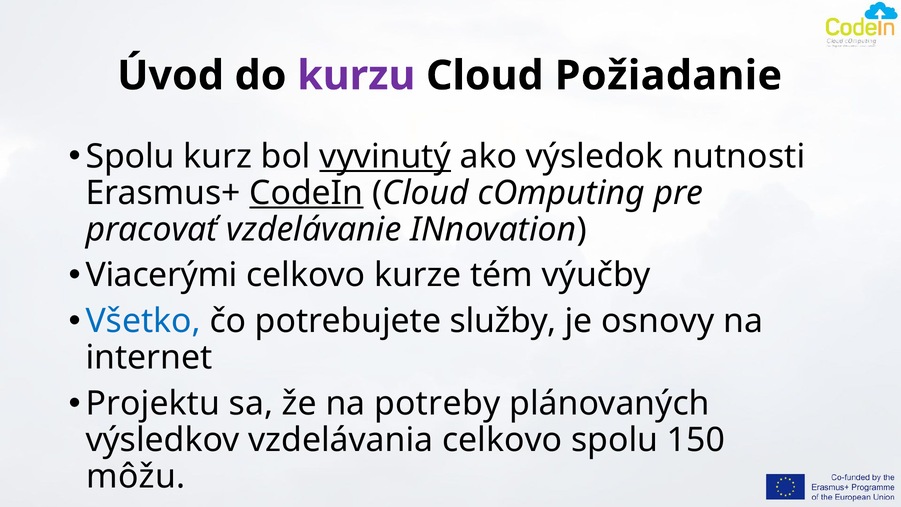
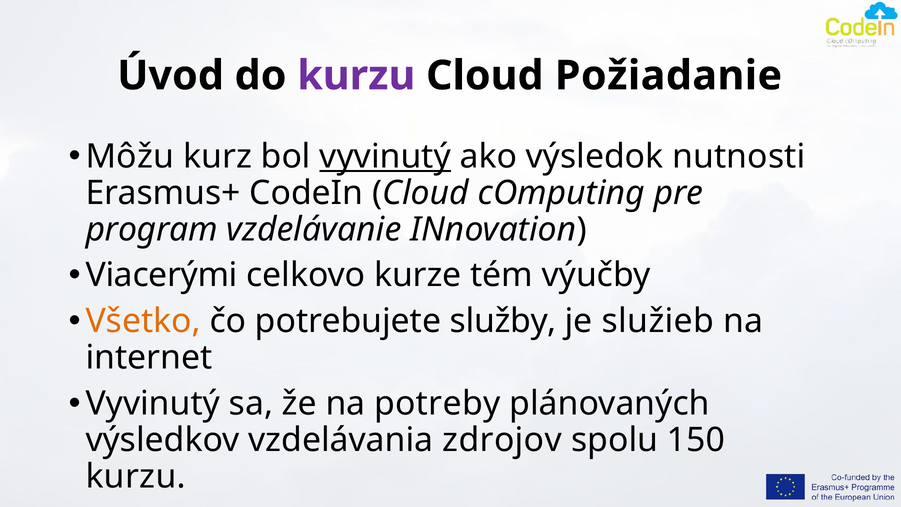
Spolu at (130, 156): Spolu -> Môžu
CodeIn underline: present -> none
pracovať: pracovať -> program
Všetko colour: blue -> orange
osnovy: osnovy -> služieb
Projektu at (153, 404): Projektu -> Vyvinutý
vzdelávania celkovo: celkovo -> zdrojov
môžu at (136, 477): môžu -> kurzu
